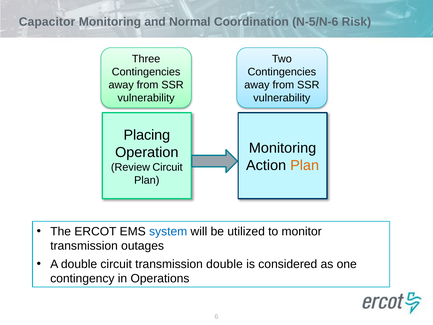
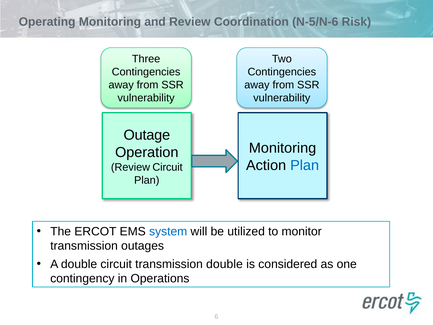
Capacitor: Capacitor -> Operating
and Normal: Normal -> Review
Placing: Placing -> Outage
Plan at (305, 165) colour: orange -> blue
